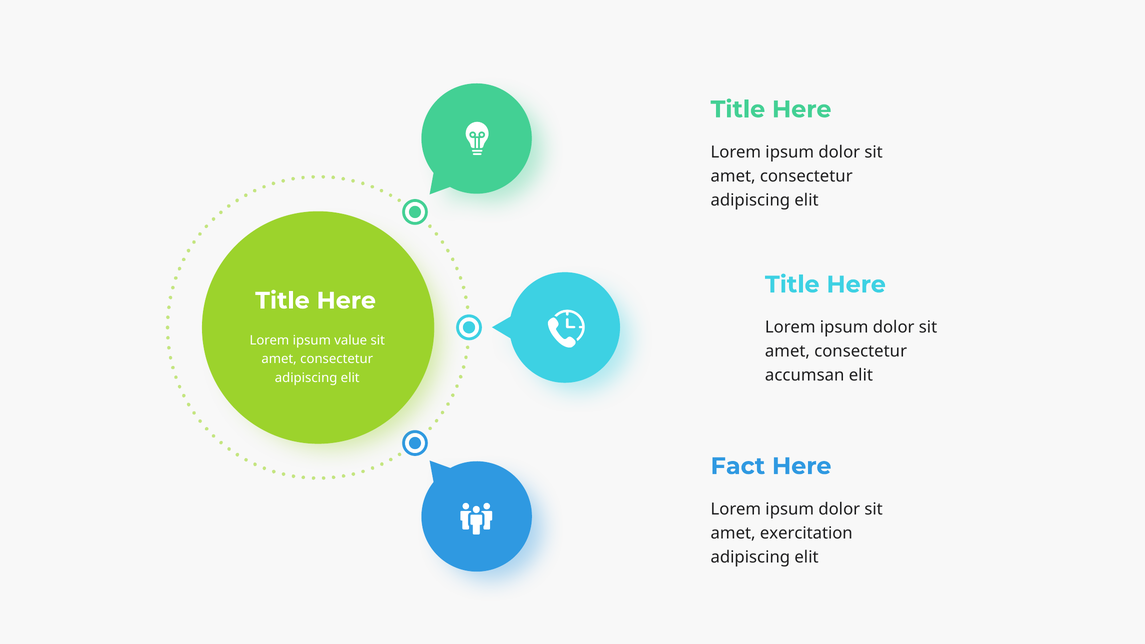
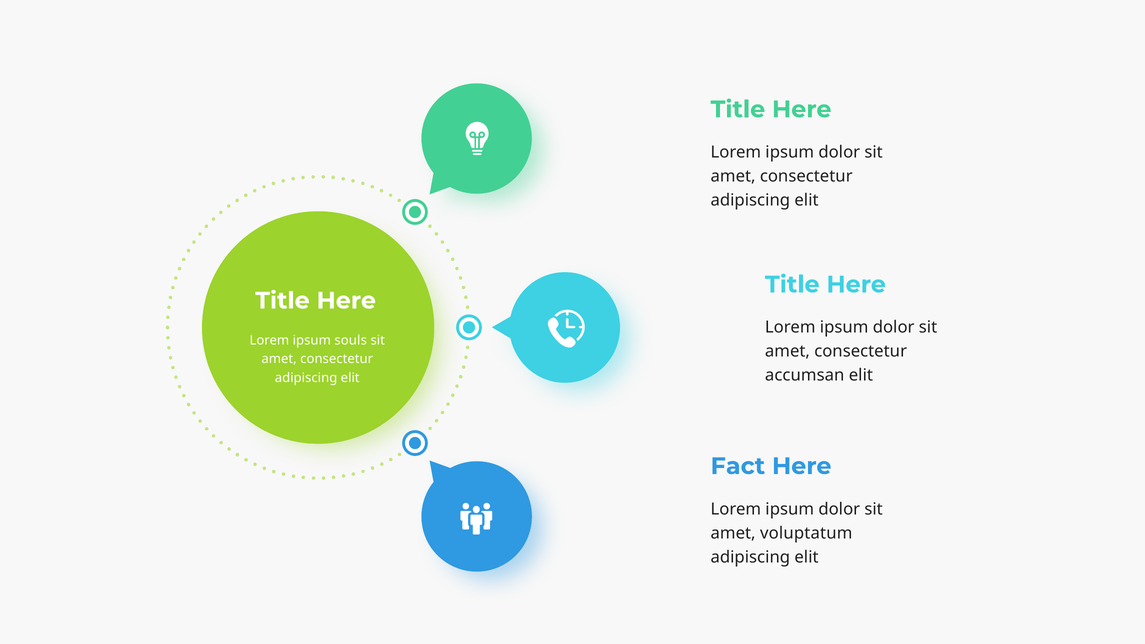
value: value -> souls
exercitation: exercitation -> voluptatum
